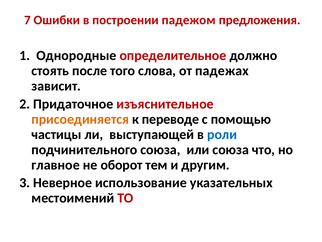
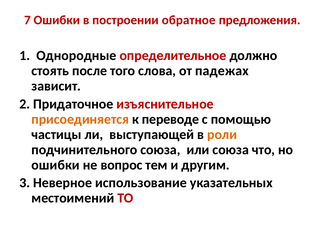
падежом: падежом -> обратное
роли colour: blue -> orange
главное at (56, 165): главное -> ошибки
оборот: оборот -> вопрос
